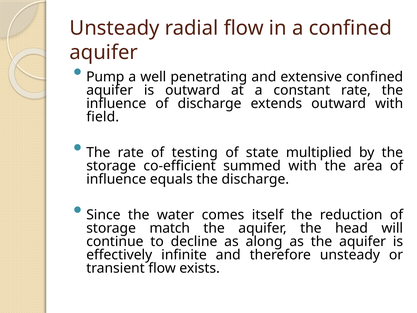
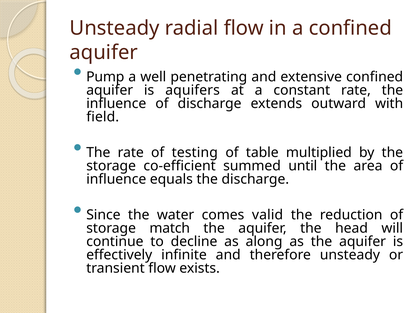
is outward: outward -> aquifers
state: state -> table
summed with: with -> until
itself: itself -> valid
